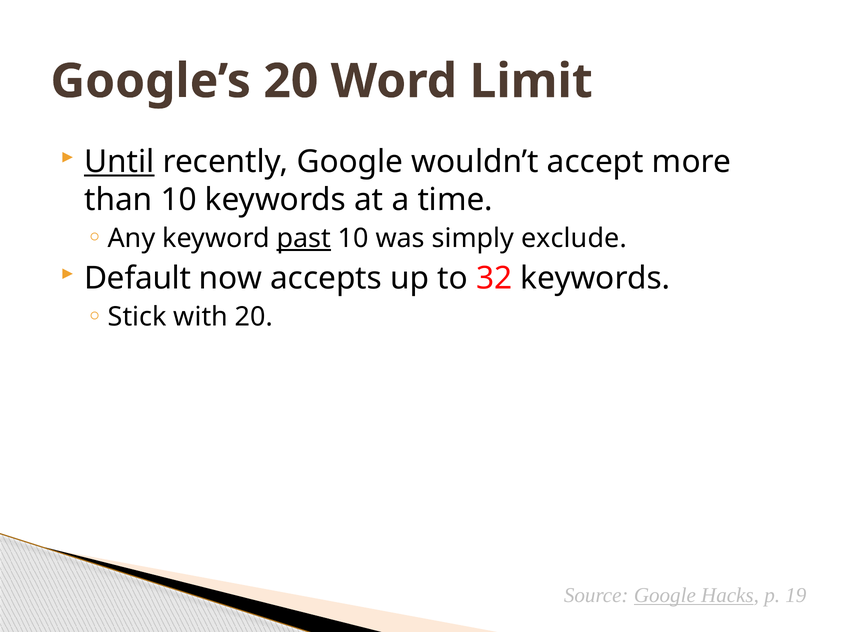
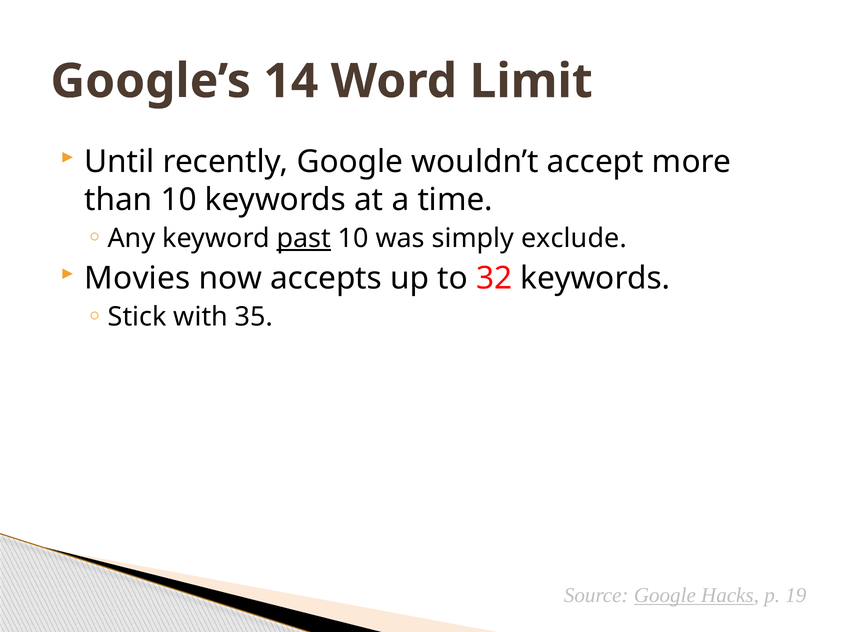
Google’s 20: 20 -> 14
Until underline: present -> none
Default: Default -> Movies
with 20: 20 -> 35
